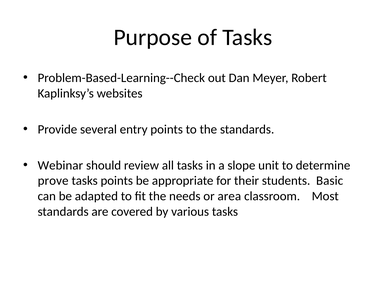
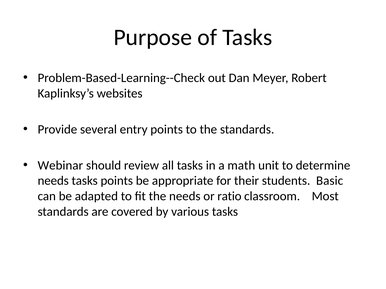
slope: slope -> math
prove at (53, 181): prove -> needs
area: area -> ratio
